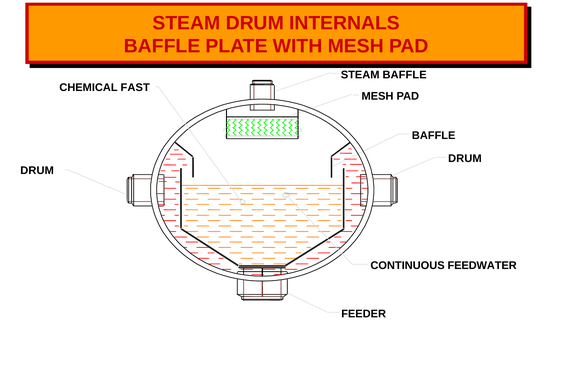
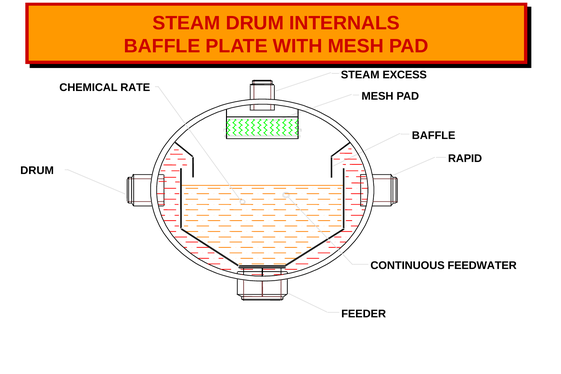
STEAM BAFFLE: BAFFLE -> EXCESS
FAST: FAST -> RATE
DRUM at (465, 158): DRUM -> RAPID
